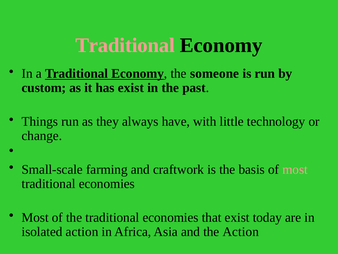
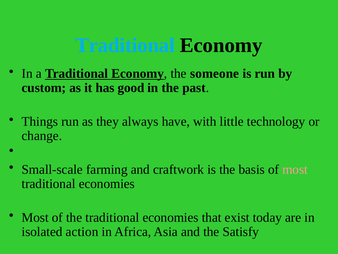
Traditional at (125, 45) colour: pink -> light blue
has exist: exist -> good
the Action: Action -> Satisfy
